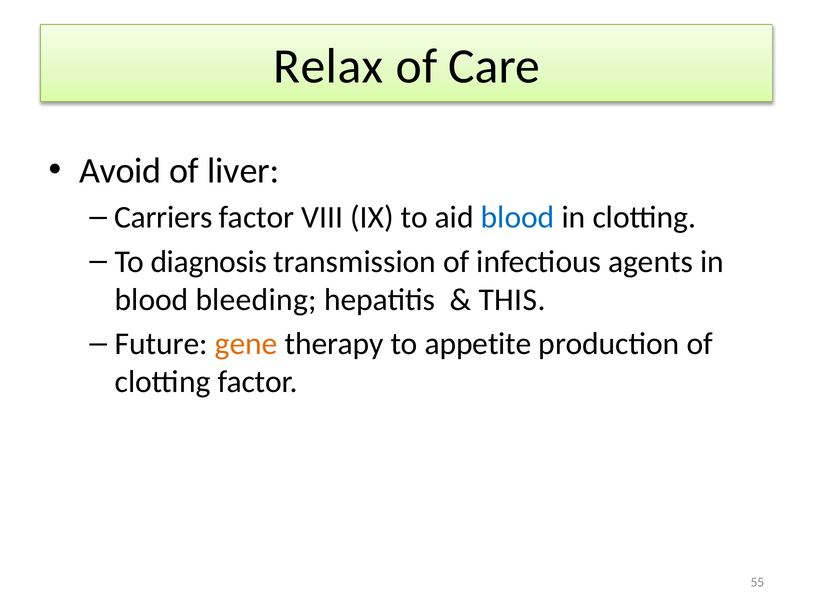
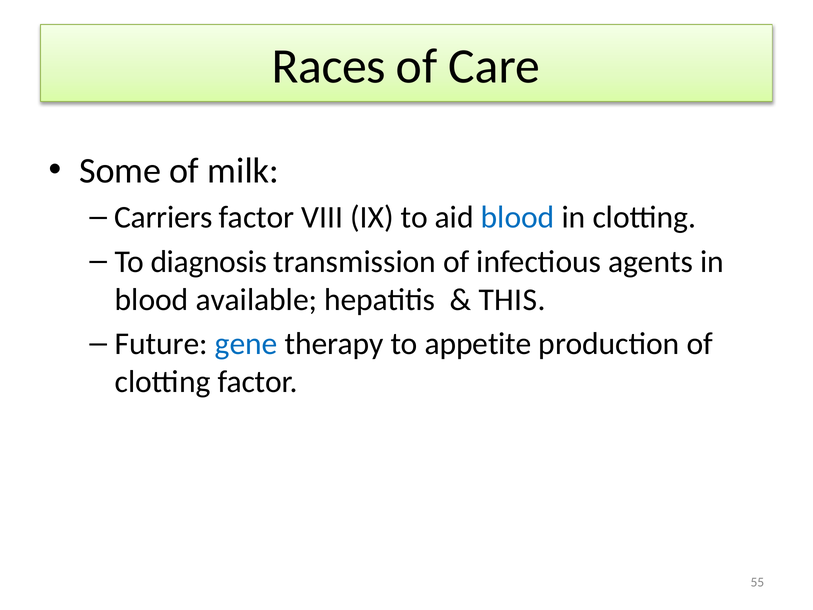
Relax: Relax -> Races
Avoid: Avoid -> Some
liver: liver -> milk
bleeding: bleeding -> available
gene colour: orange -> blue
